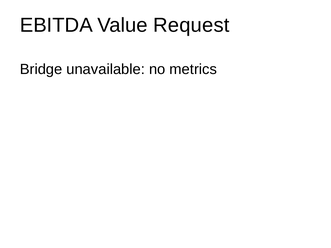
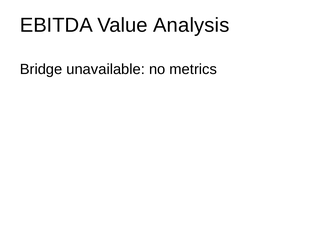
Request: Request -> Analysis
